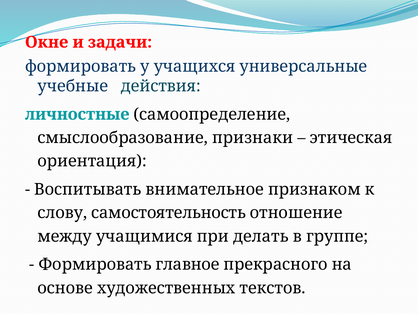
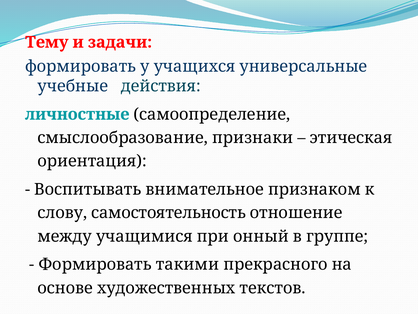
Окне: Окне -> Тему
делать: делать -> онный
главное: главное -> такими
